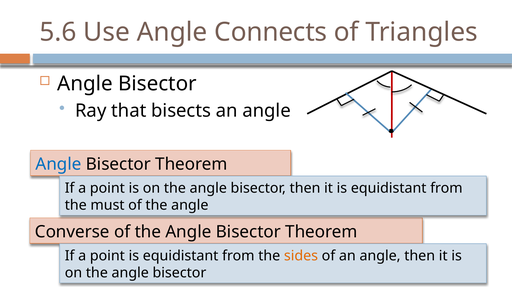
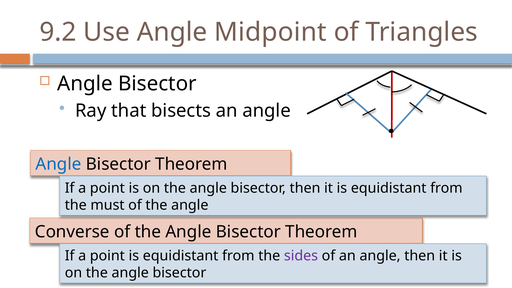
5.6: 5.6 -> 9.2
Connects: Connects -> Midpoint
sides colour: orange -> purple
